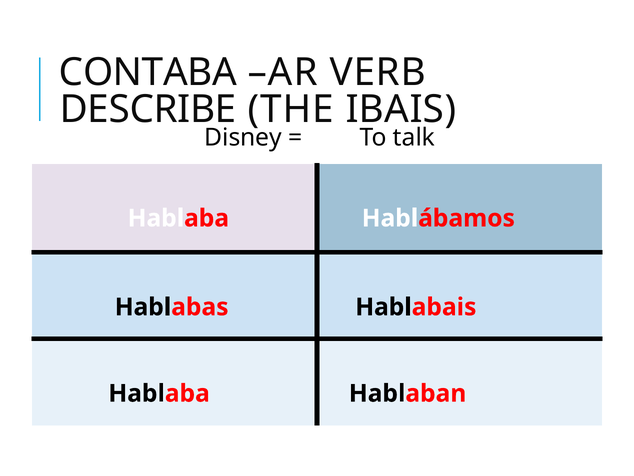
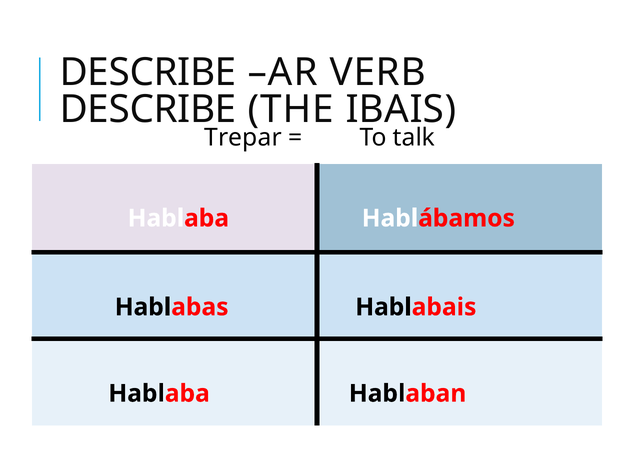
CONTABA at (148, 72): CONTABA -> DESCRIBE
Disney: Disney -> Trepar
